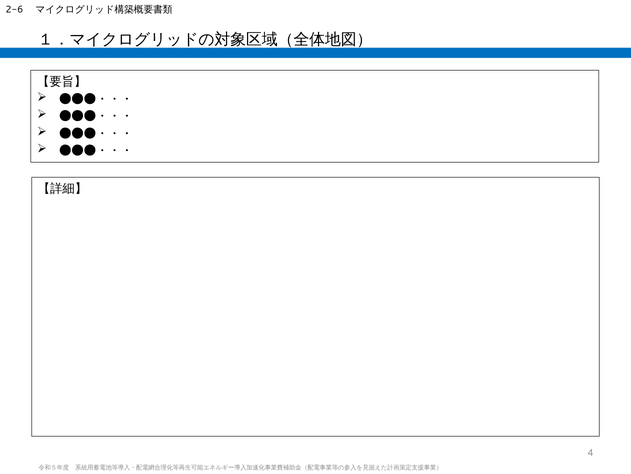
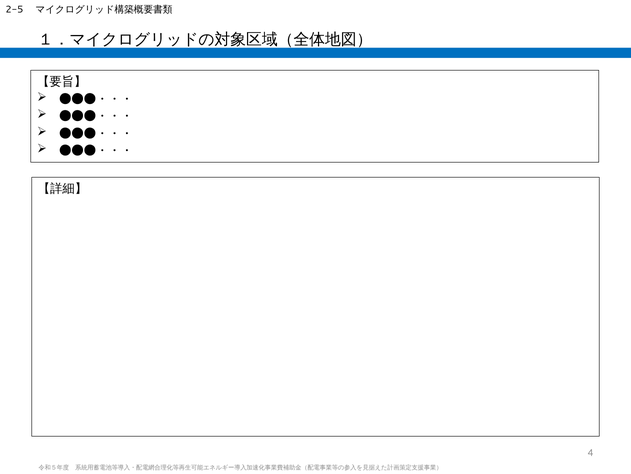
2-6: 2-6 -> 2-5
